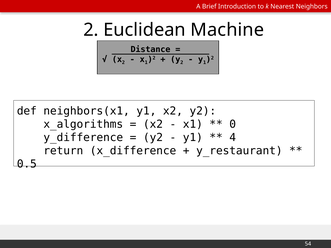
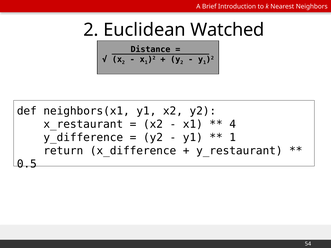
Machine: Machine -> Watched
x_algorithms: x_algorithms -> x_restaurant
0: 0 -> 4
4 at (233, 138): 4 -> 1
